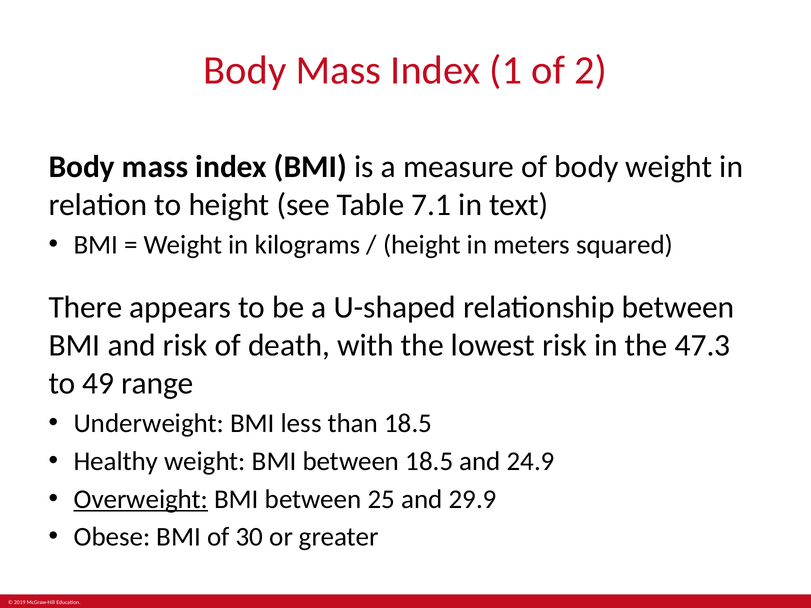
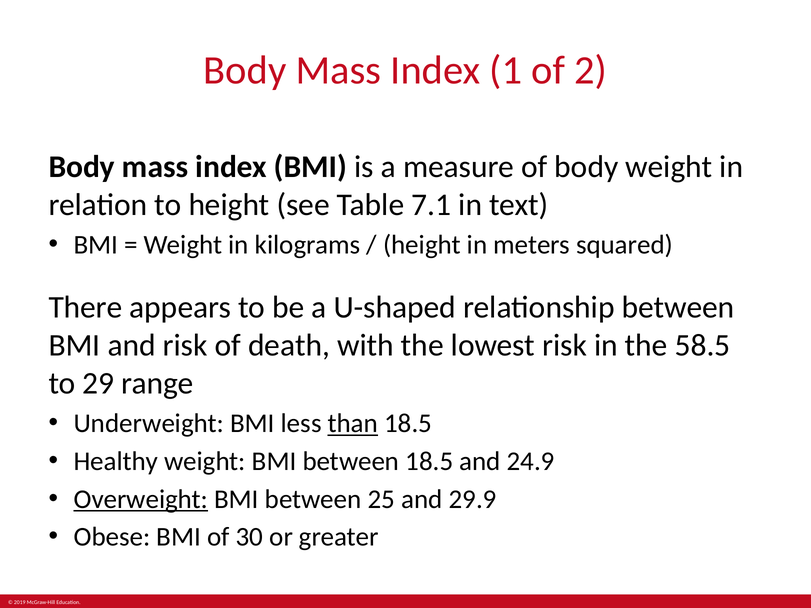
47.3: 47.3 -> 58.5
49: 49 -> 29
than underline: none -> present
